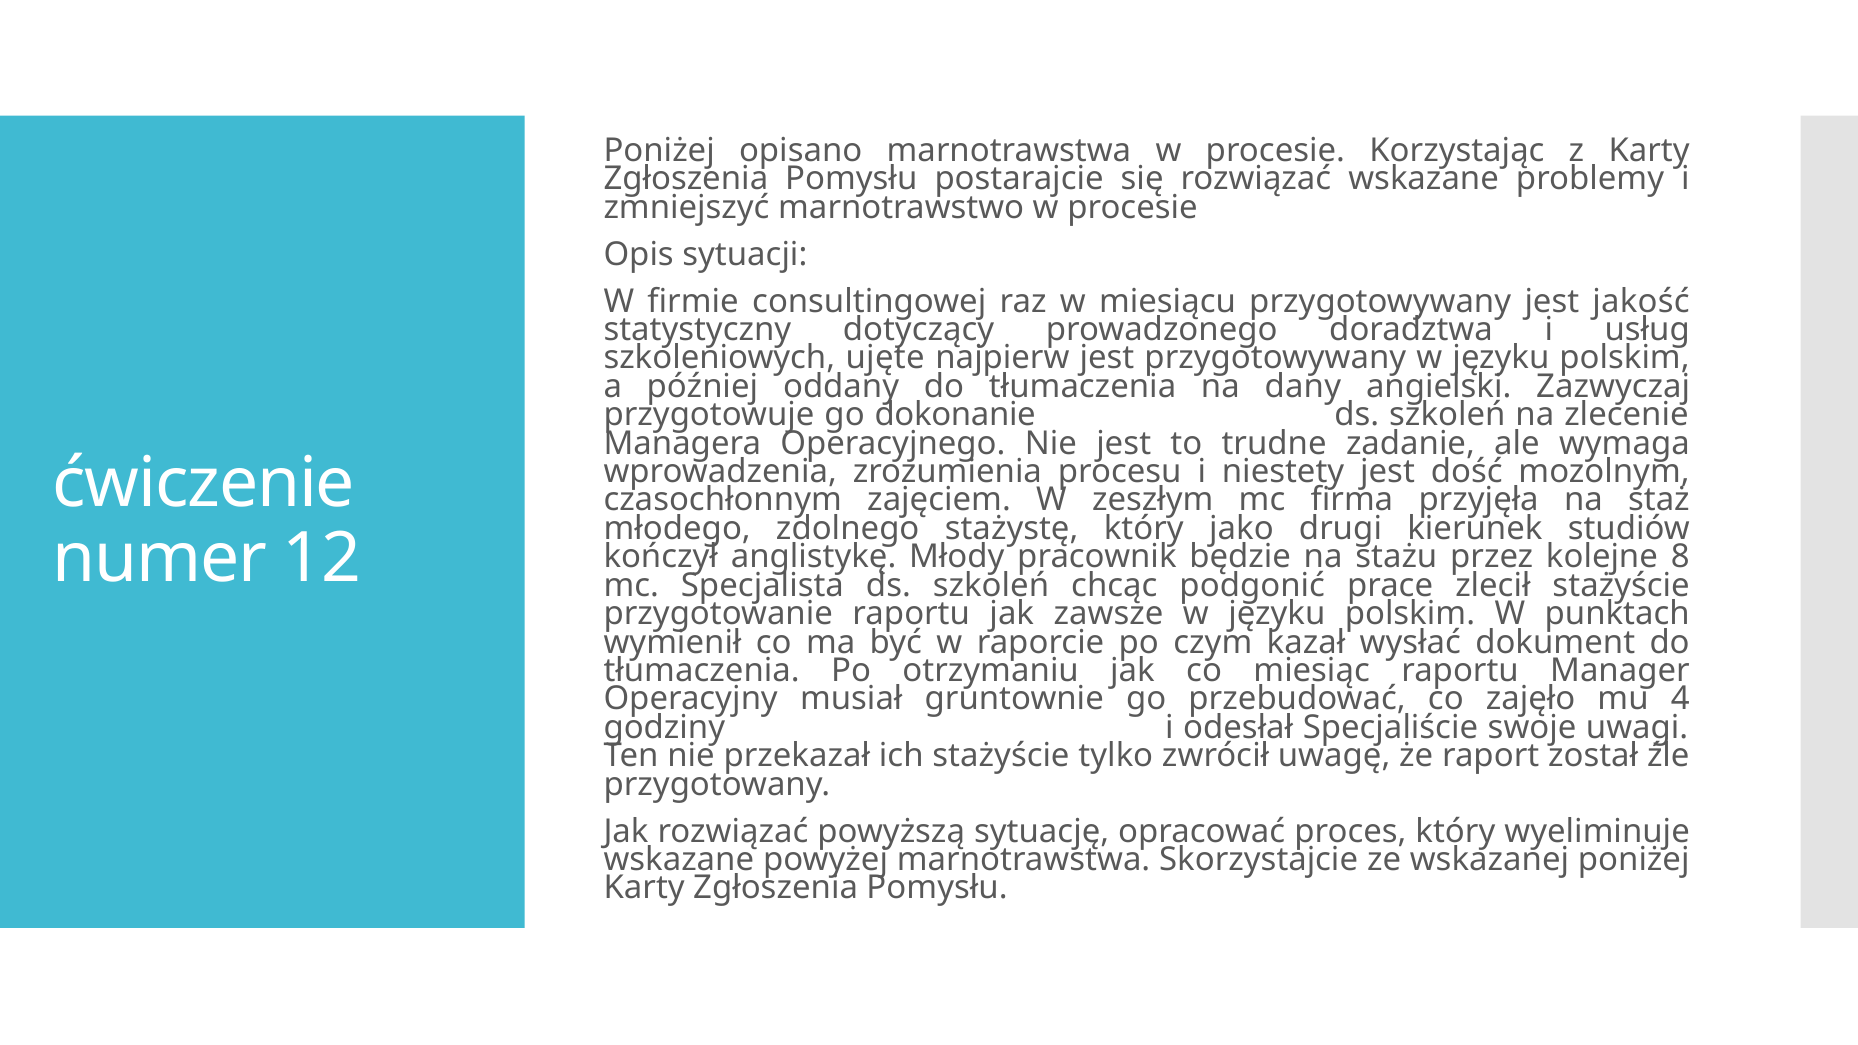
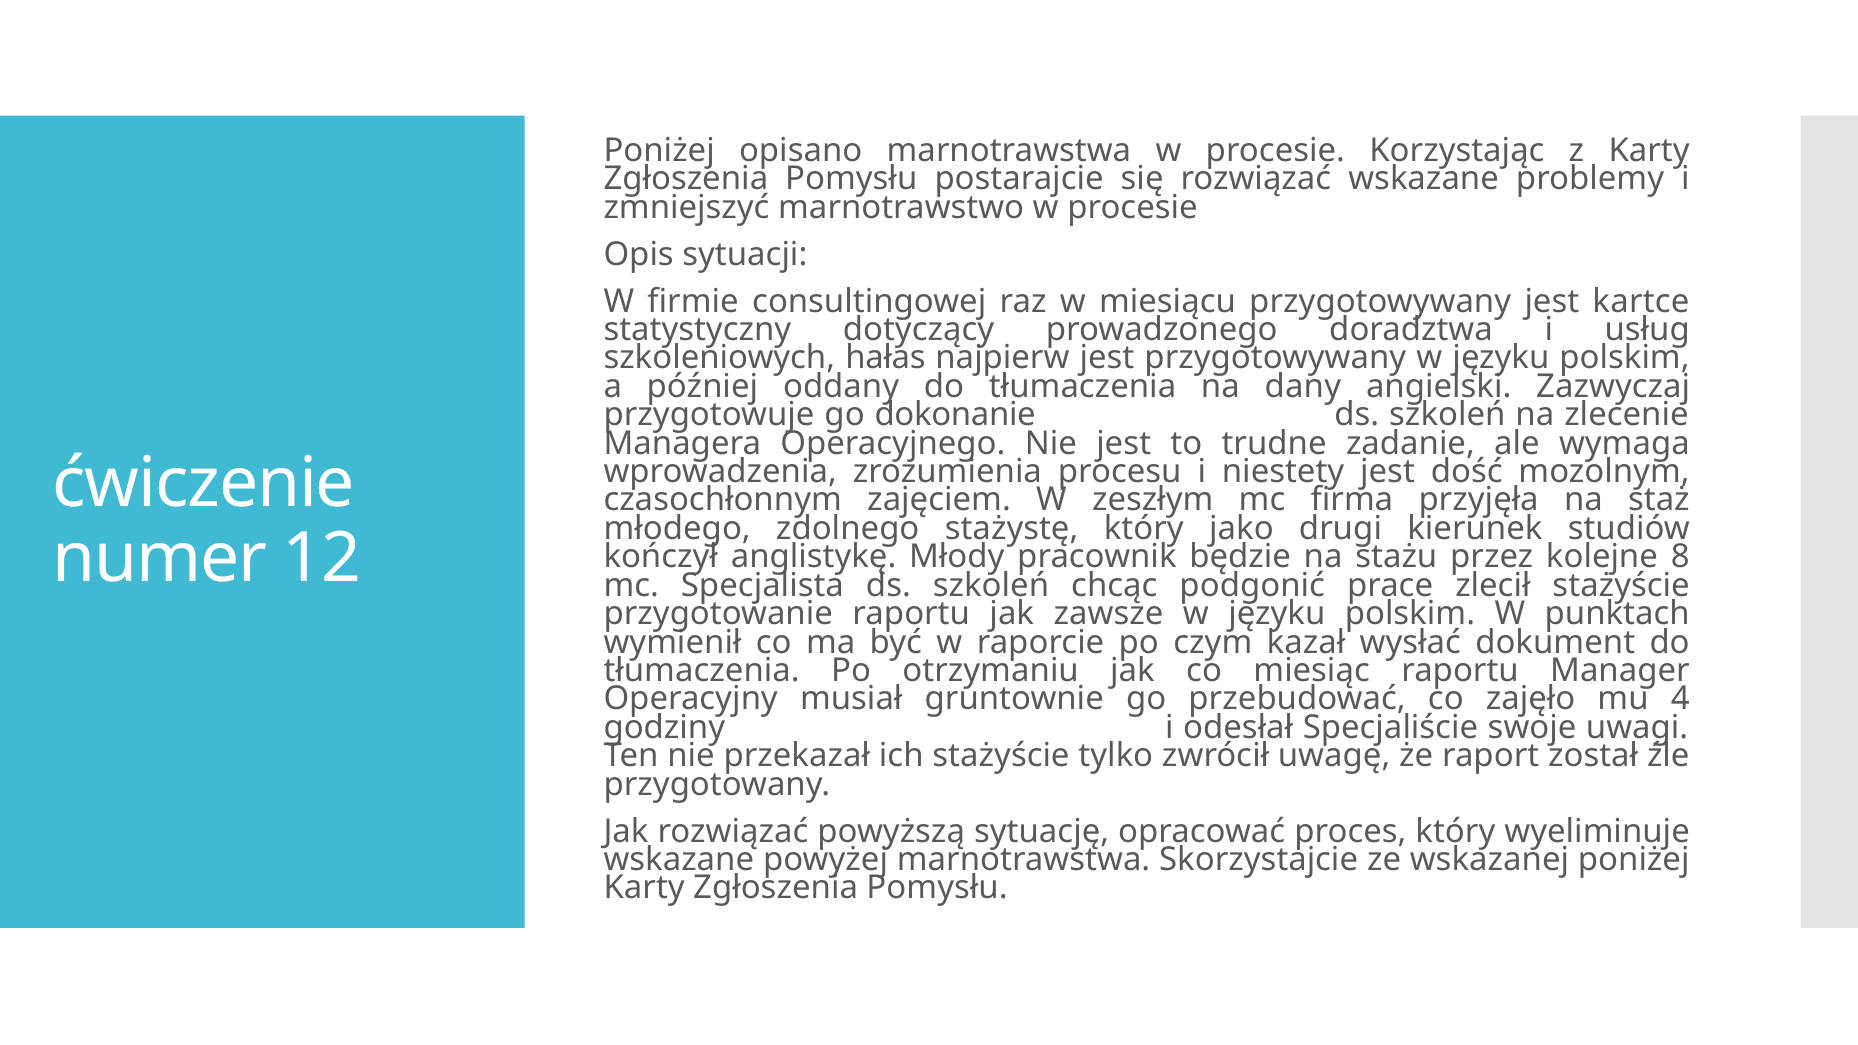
jakość: jakość -> kartce
ujęte: ujęte -> hałas
